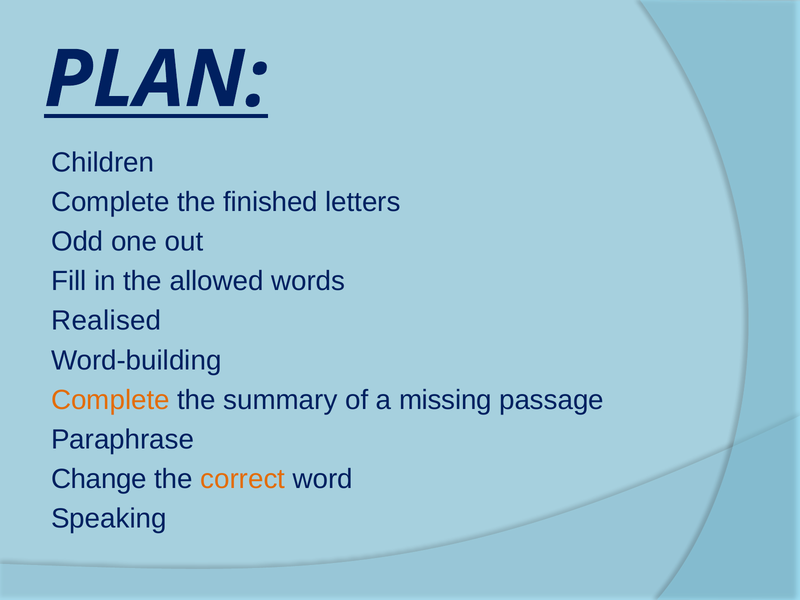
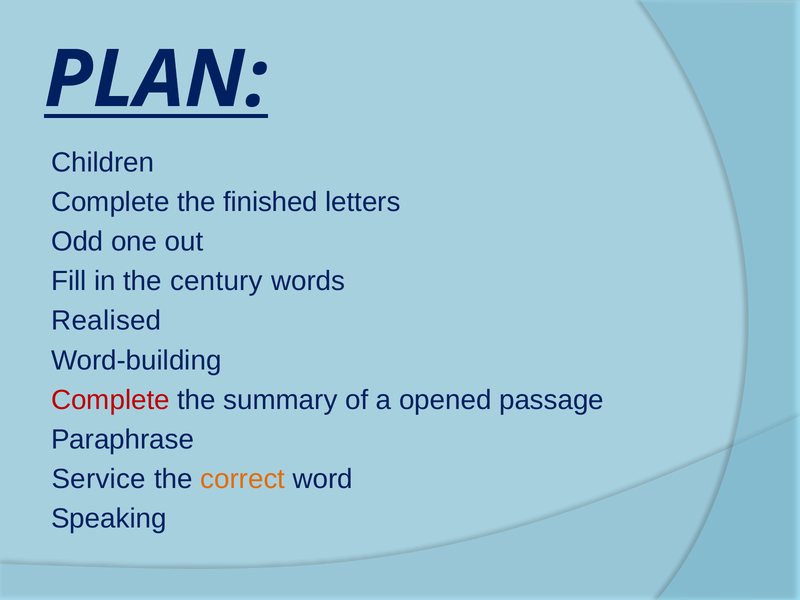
allowed: allowed -> century
Complete at (110, 400) colour: orange -> red
missing: missing -> opened
Change: Change -> Service
